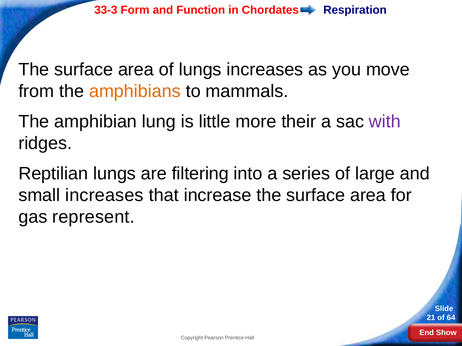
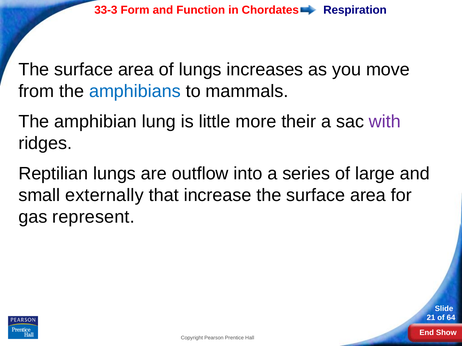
amphibians colour: orange -> blue
filtering: filtering -> outflow
small increases: increases -> externally
